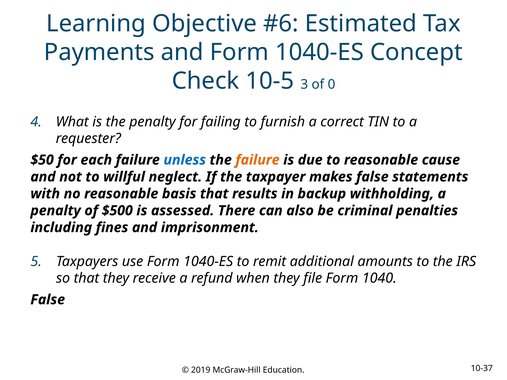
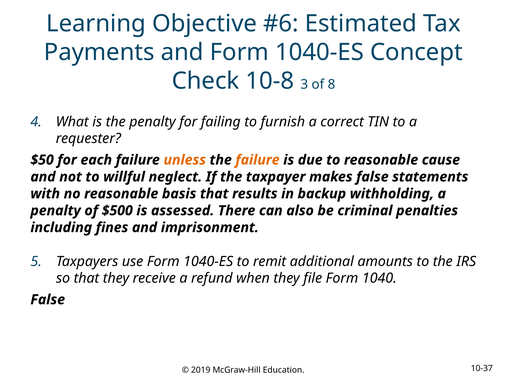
10-5: 10-5 -> 10-8
0: 0 -> 8
unless colour: blue -> orange
